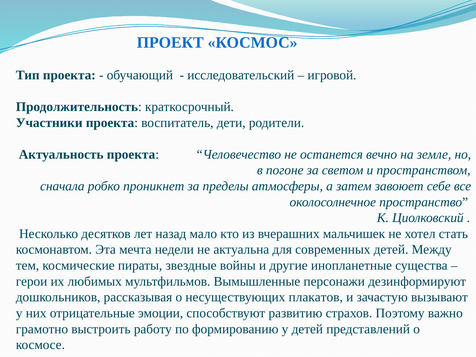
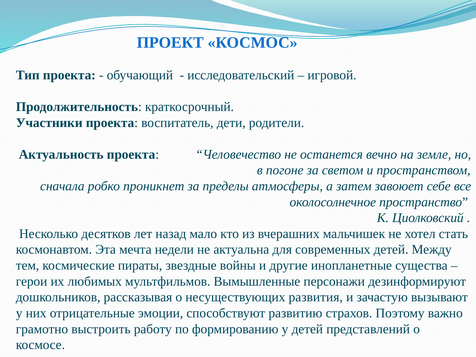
плакатов: плакатов -> развития
